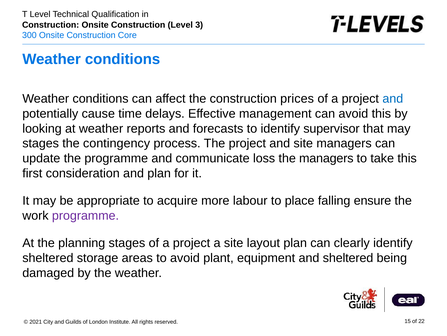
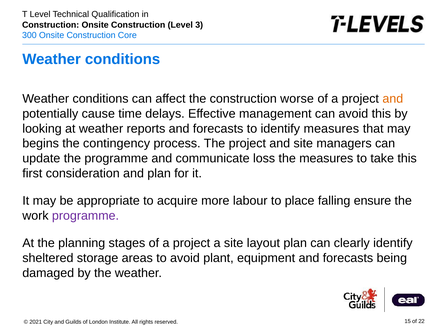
prices: prices -> worse
and at (393, 99) colour: blue -> orange
identify supervisor: supervisor -> measures
stages at (41, 143): stages -> begins
the managers: managers -> measures
equipment and sheltered: sheltered -> forecasts
